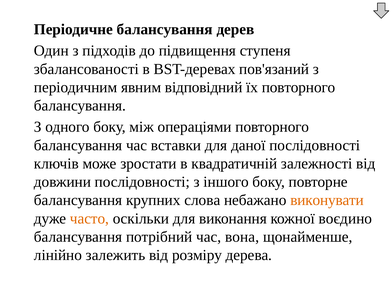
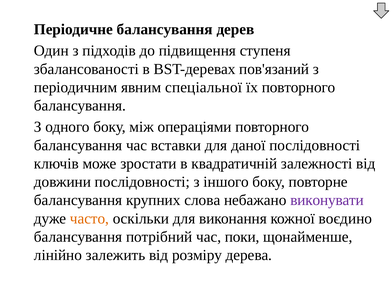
відповідний: відповідний -> спеціальної
виконувати colour: orange -> purple
вона: вона -> поки
